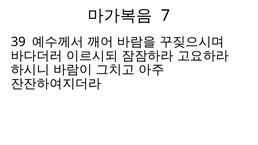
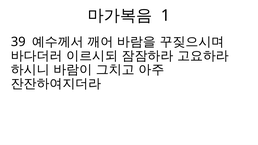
7: 7 -> 1
